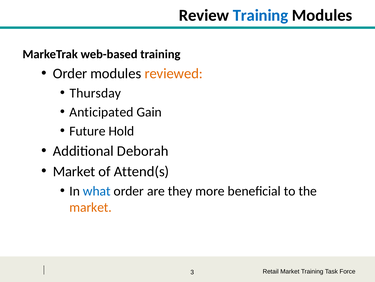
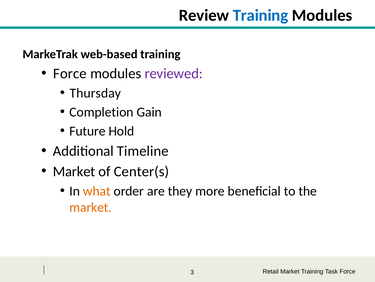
Order at (70, 73): Order -> Force
reviewed colour: orange -> purple
Anticipated: Anticipated -> Completion
Deborah: Deborah -> Timeline
Attend(s: Attend(s -> Center(s
what colour: blue -> orange
